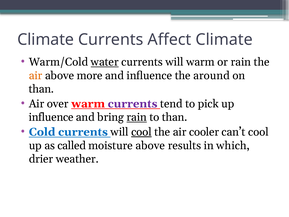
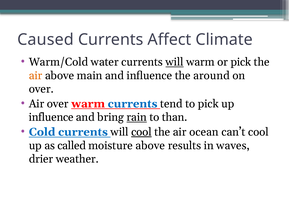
Climate at (46, 40): Climate -> Caused
water underline: present -> none
will at (175, 62) underline: none -> present
or rain: rain -> pick
more: more -> main
than at (41, 89): than -> over
currents at (133, 104) colour: purple -> blue
cooler: cooler -> ocean
which: which -> waves
